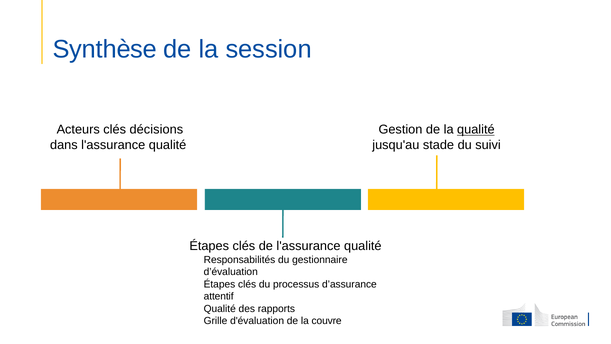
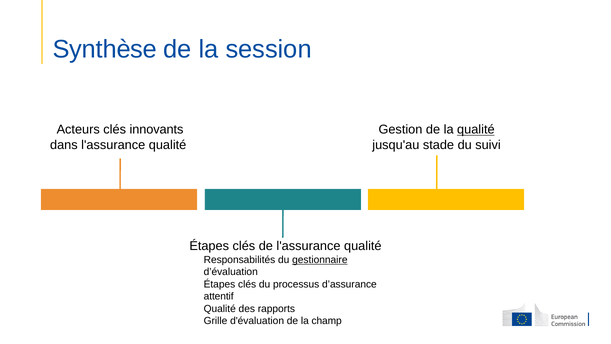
décisions: décisions -> innovants
gestionnaire underline: none -> present
couvre: couvre -> champ
